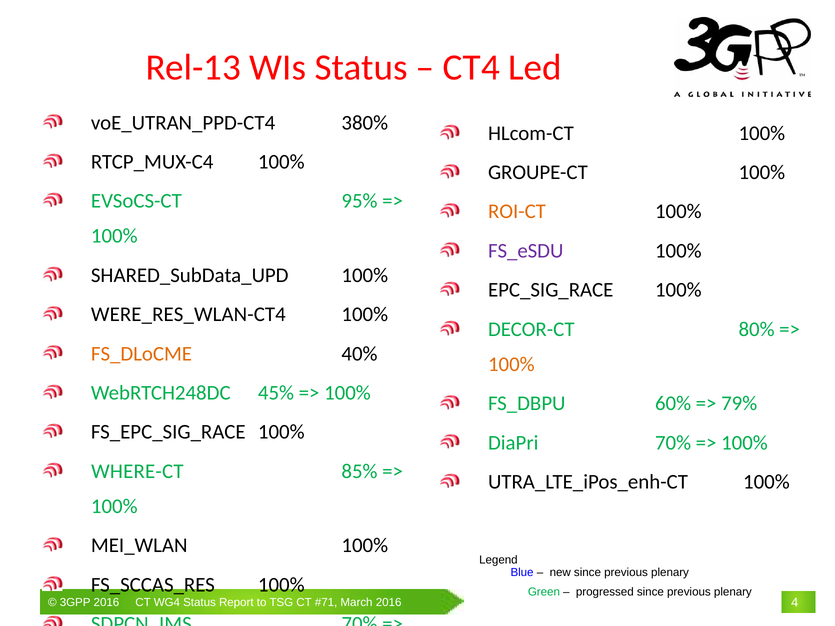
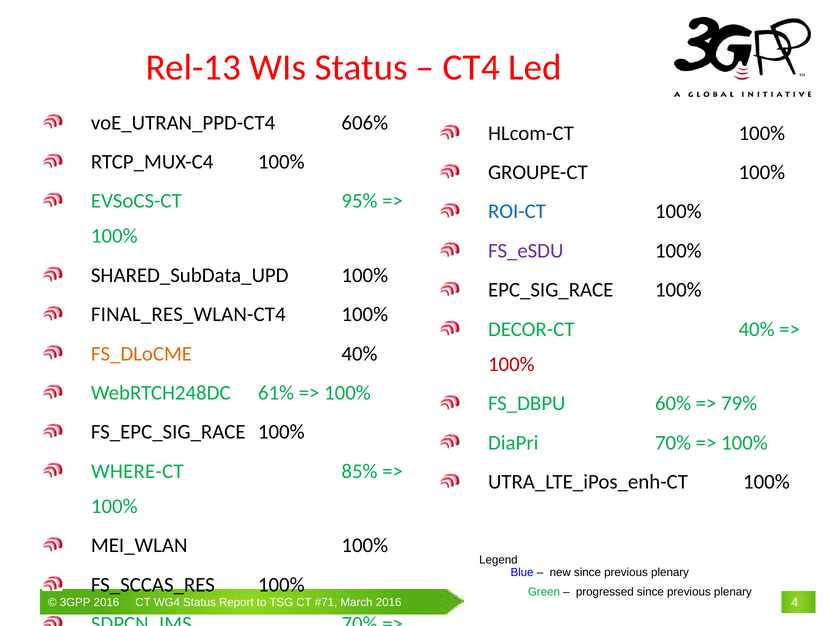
380%: 380% -> 606%
ROI-CT colour: orange -> blue
WERE_RES_WLAN-CT4: WERE_RES_WLAN-CT4 -> FINAL_RES_WLAN-CT4
DECOR-CT 80%: 80% -> 40%
100% at (511, 364) colour: orange -> red
45%: 45% -> 61%
